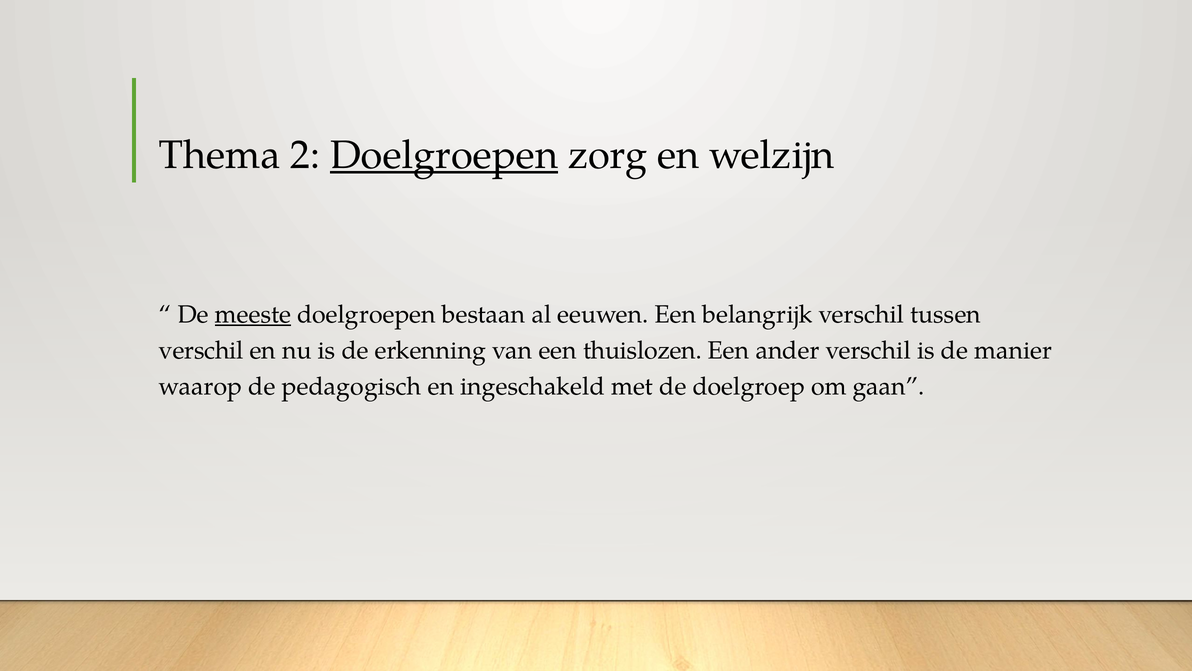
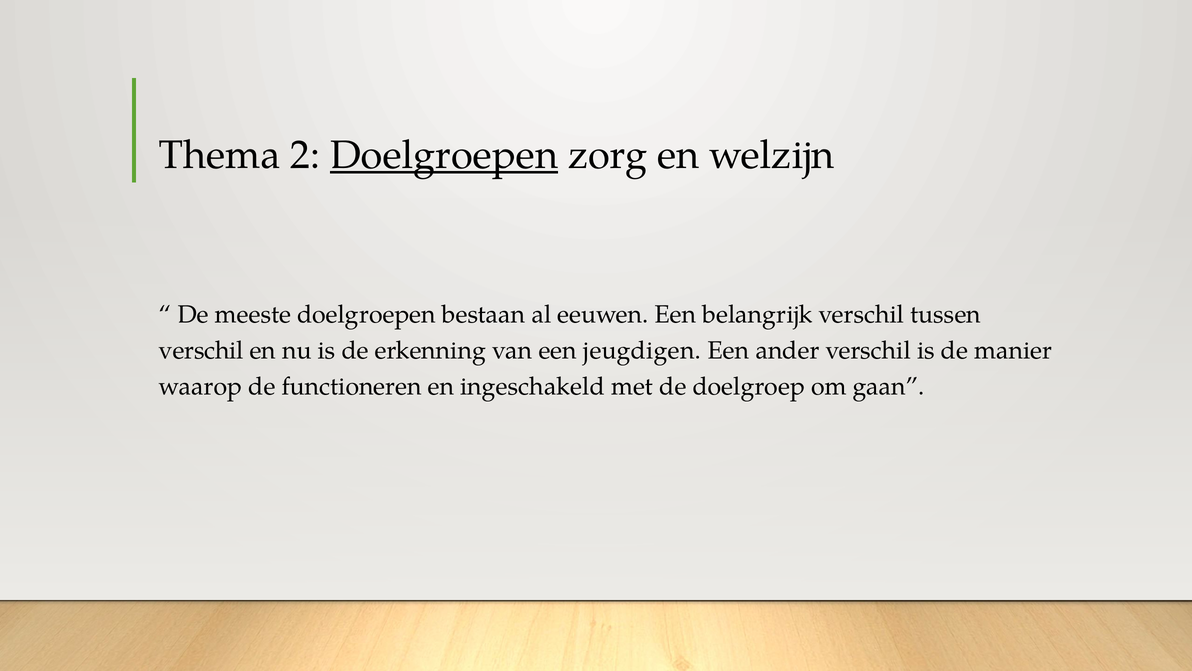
meeste underline: present -> none
thuislozen: thuislozen -> jeugdigen
pedagogisch: pedagogisch -> functioneren
